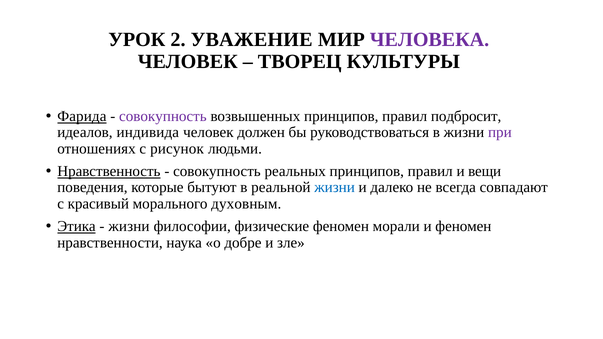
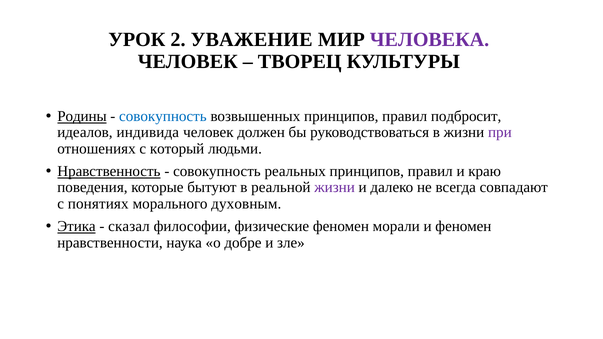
Фарида: Фарида -> Родины
совокупность at (163, 116) colour: purple -> blue
рисунок: рисунок -> который
вещи: вещи -> краю
жизни at (335, 188) colour: blue -> purple
красивый: красивый -> понятиях
жизни at (129, 226): жизни -> сказал
